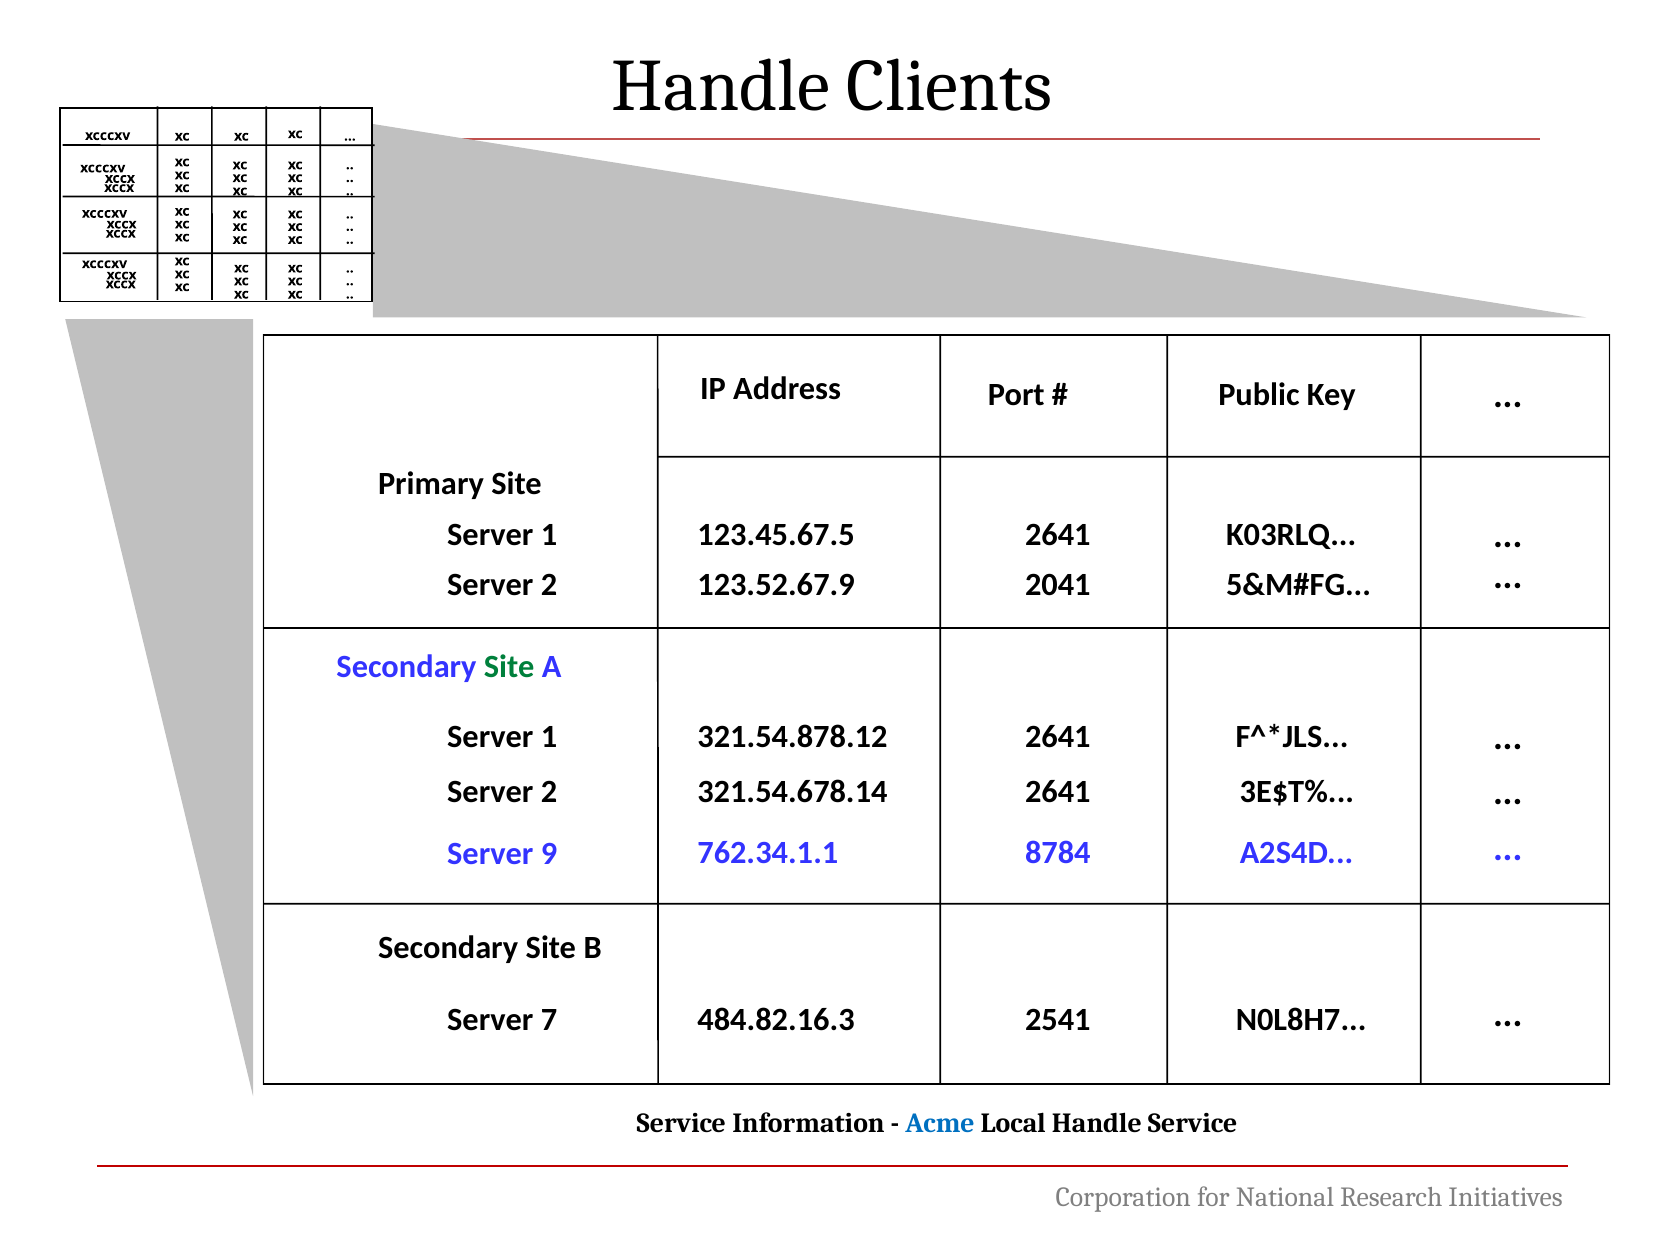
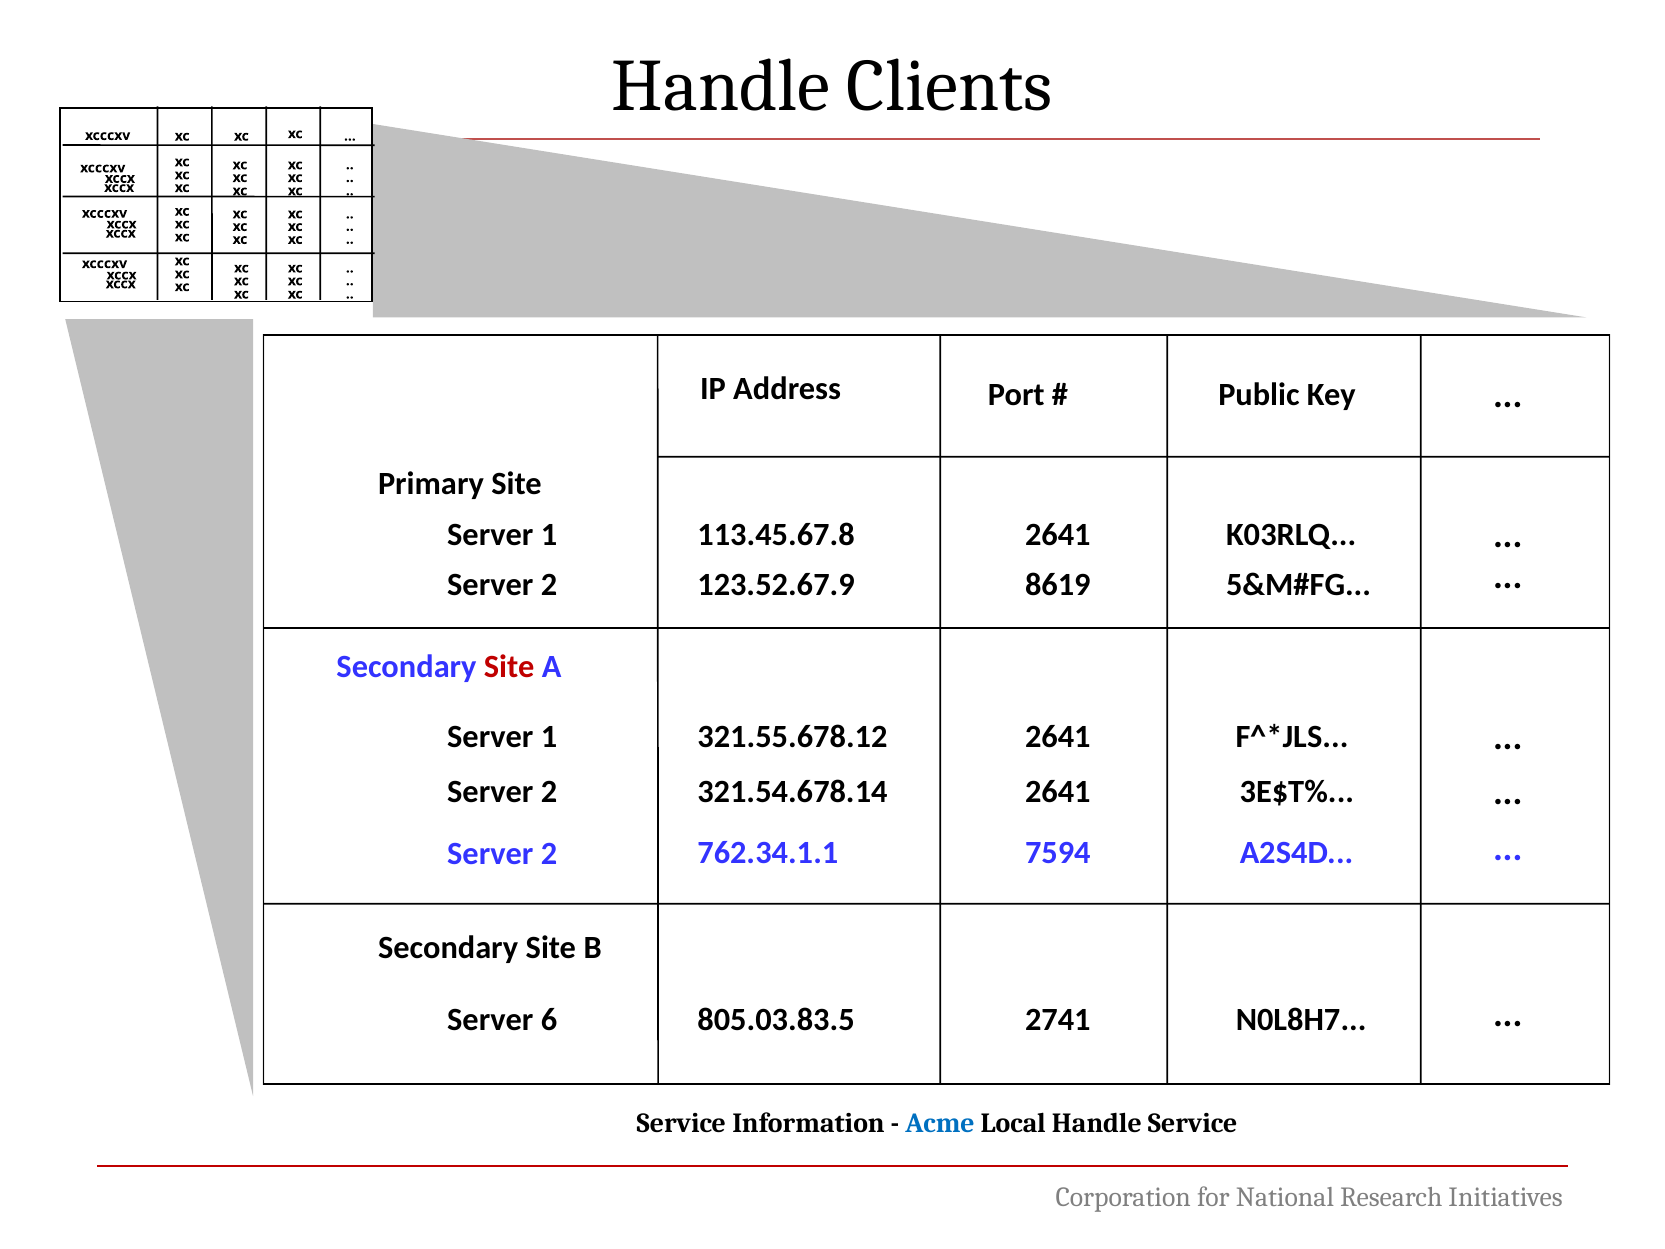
123.45.67.5: 123.45.67.5 -> 113.45.67.8
2041: 2041 -> 8619
Site at (509, 667) colour: green -> red
321.54.878.12: 321.54.878.12 -> 321.55.678.12
8784: 8784 -> 7594
9 at (549, 853): 9 -> 2
7: 7 -> 6
484.82.16.3: 484.82.16.3 -> 805.03.83.5
2541: 2541 -> 2741
